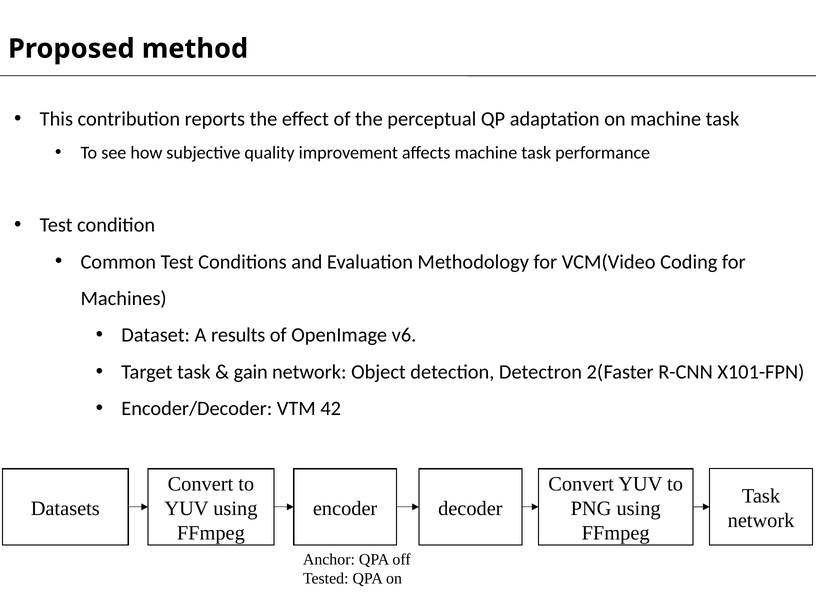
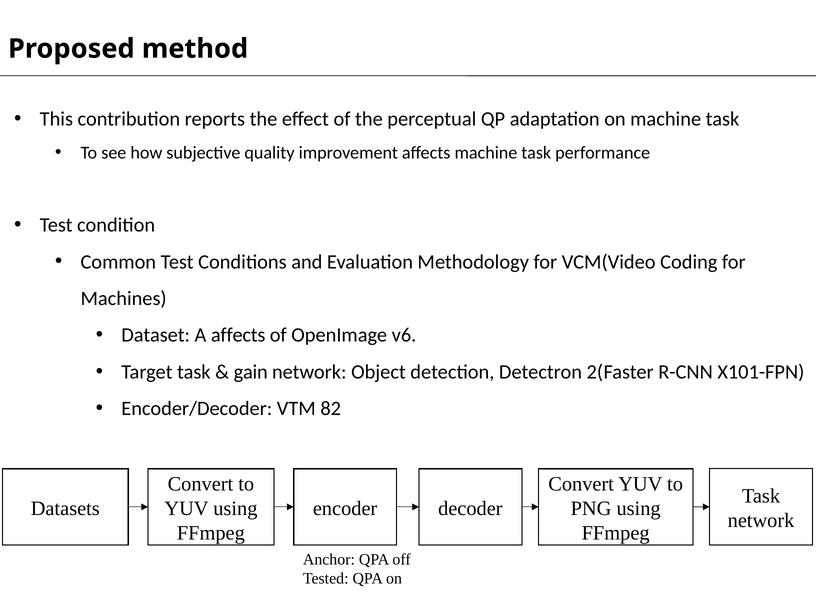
A results: results -> affects
42: 42 -> 82
